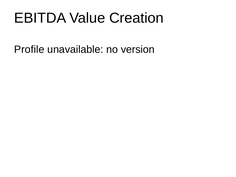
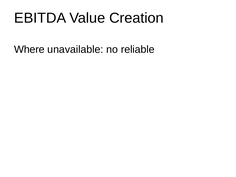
Profile: Profile -> Where
version: version -> reliable
